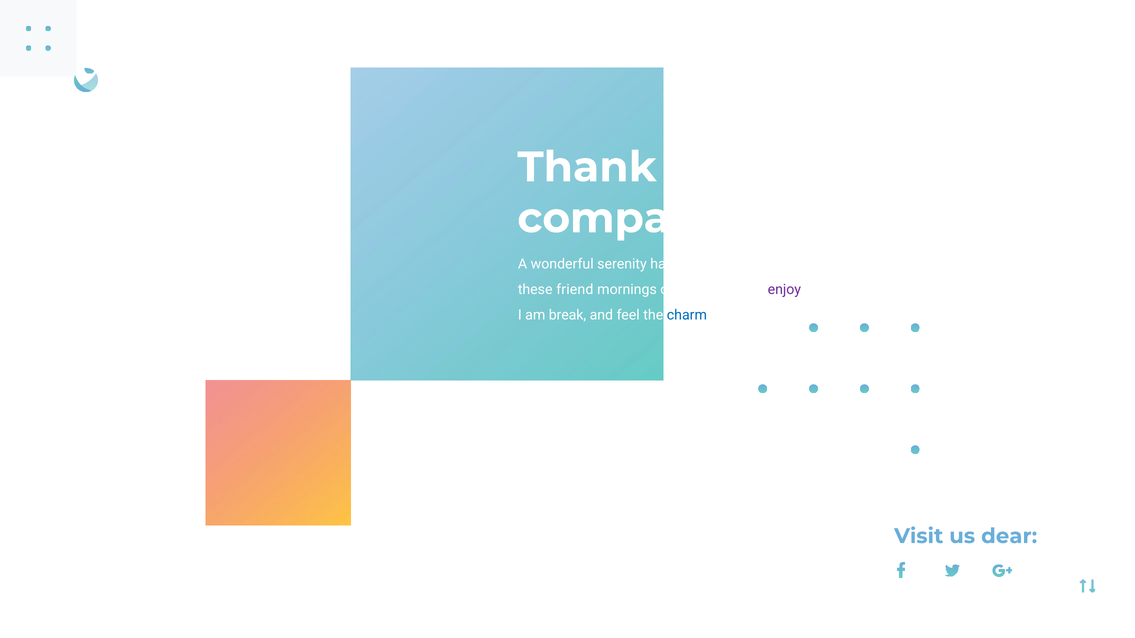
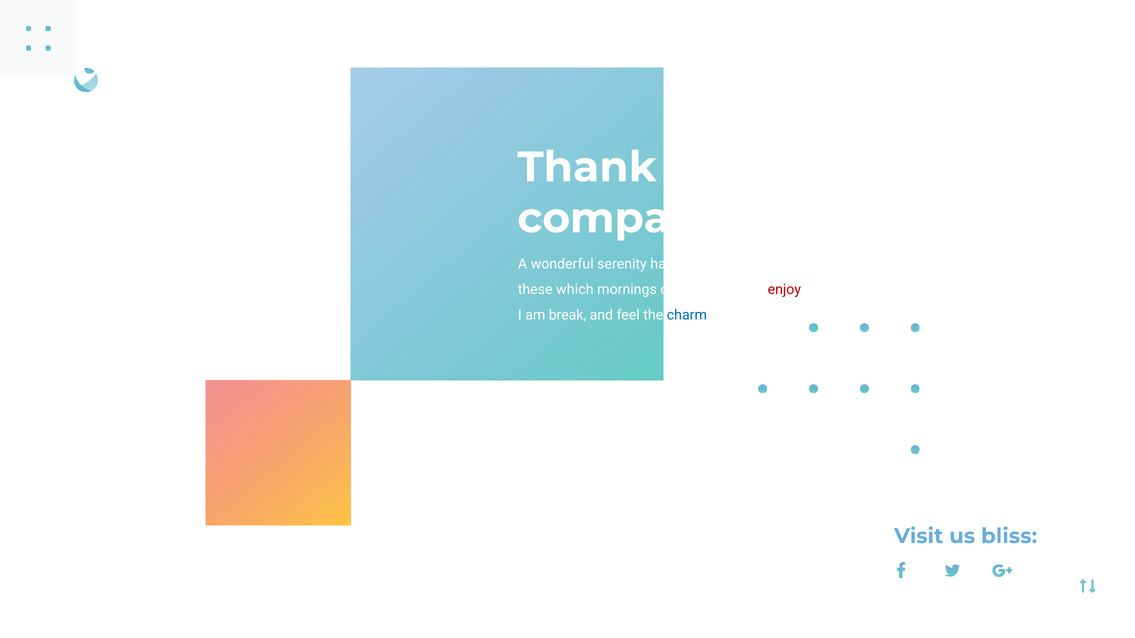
these friend: friend -> which
enjoy colour: purple -> red
dear: dear -> bliss
